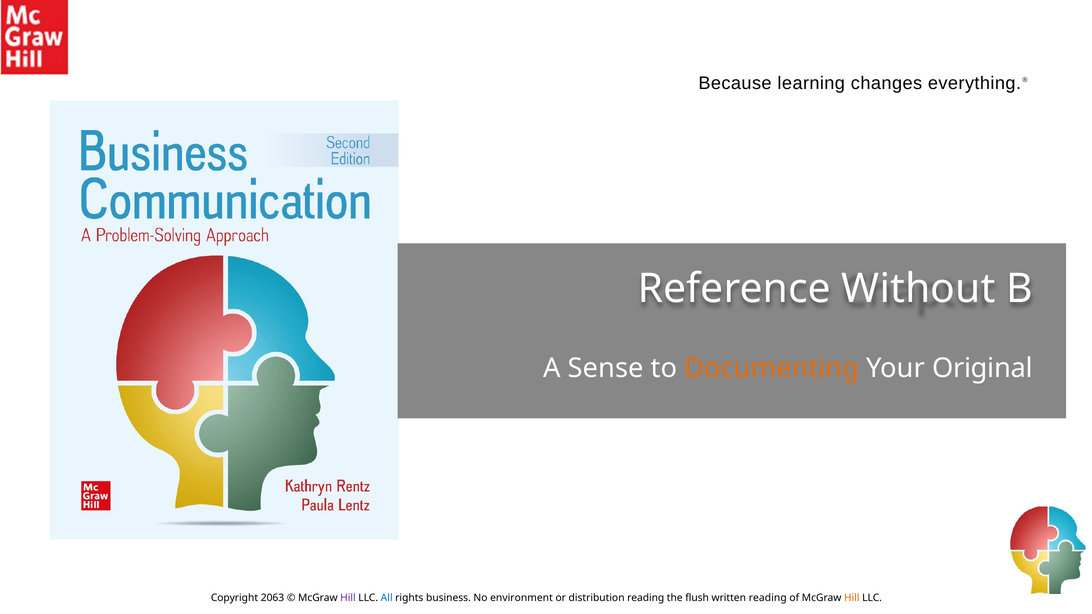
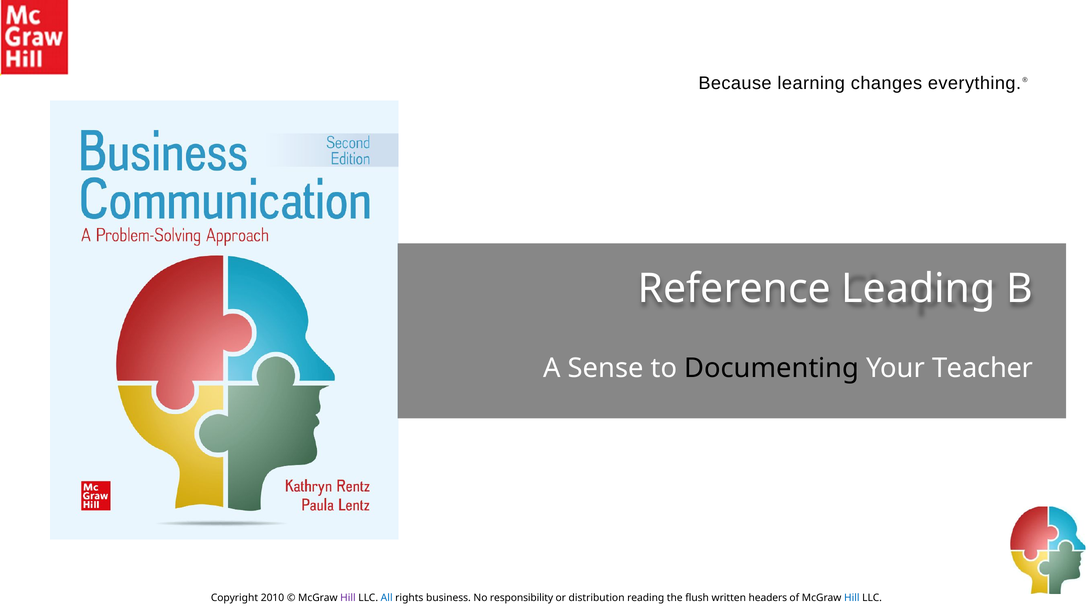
Without: Without -> Leading
Documenting colour: orange -> black
Original: Original -> Teacher
2063: 2063 -> 2010
environment: environment -> responsibility
written reading: reading -> headers
Hill at (852, 598) colour: orange -> blue
